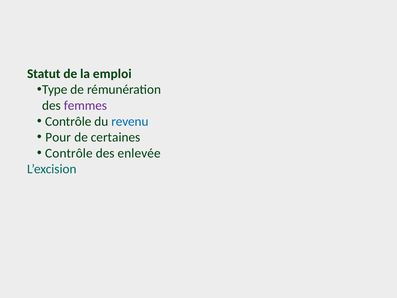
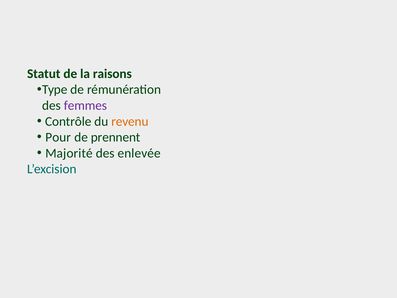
emploi: emploi -> raisons
revenu colour: blue -> orange
certaines: certaines -> prennent
Contrôle at (69, 153): Contrôle -> Majorité
